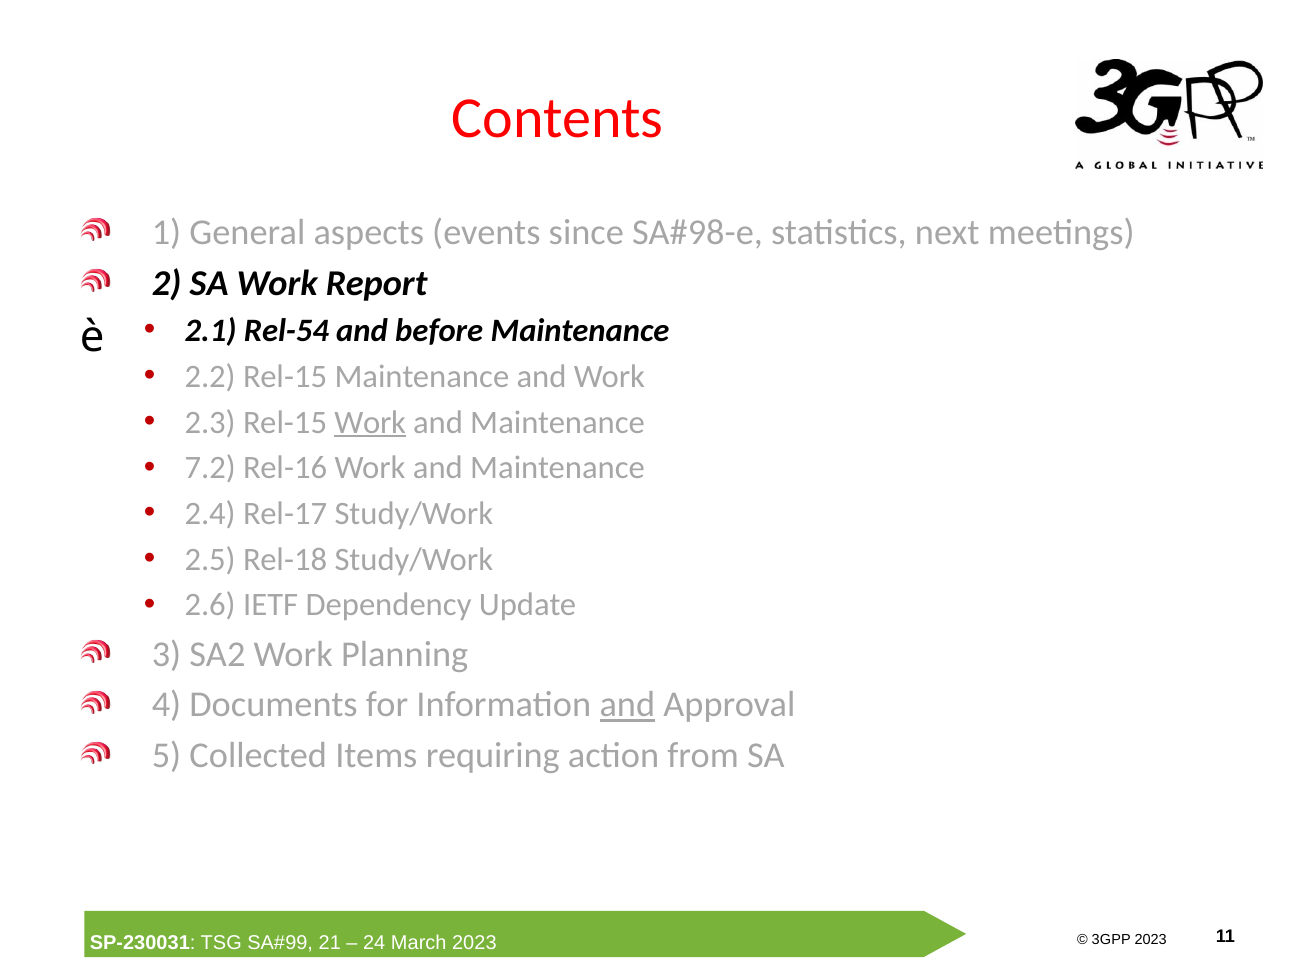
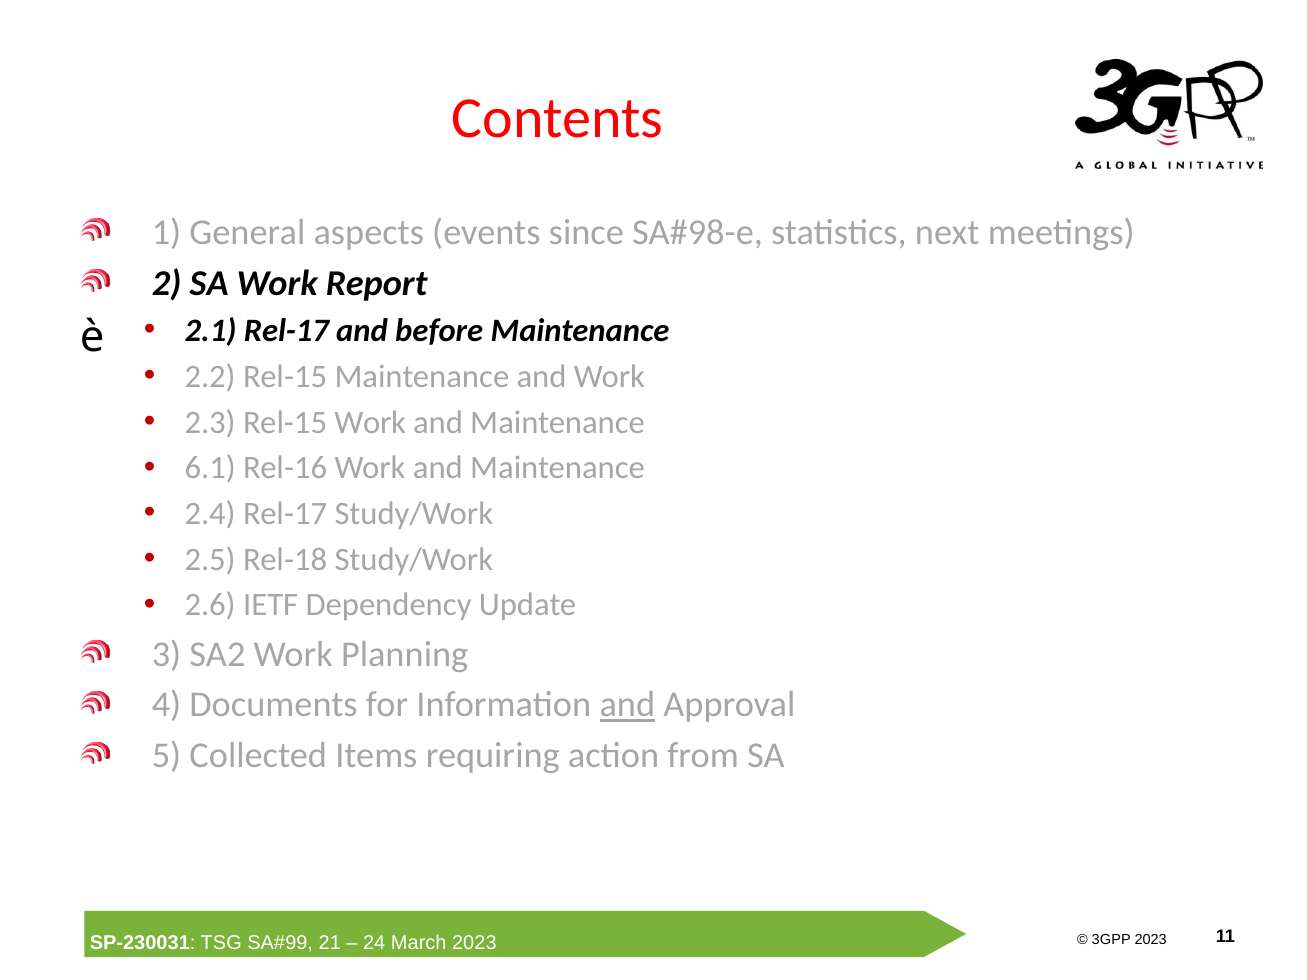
2.1 Rel-54: Rel-54 -> Rel-17
Work at (370, 422) underline: present -> none
7.2: 7.2 -> 6.1
